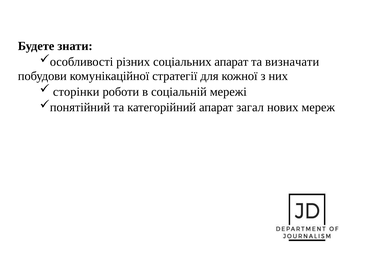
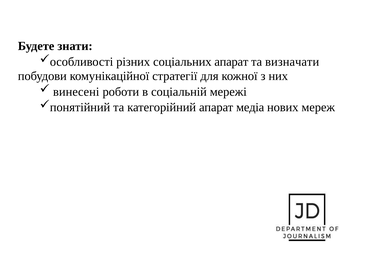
сторінки: сторінки -> винесені
загал: загал -> медіа
